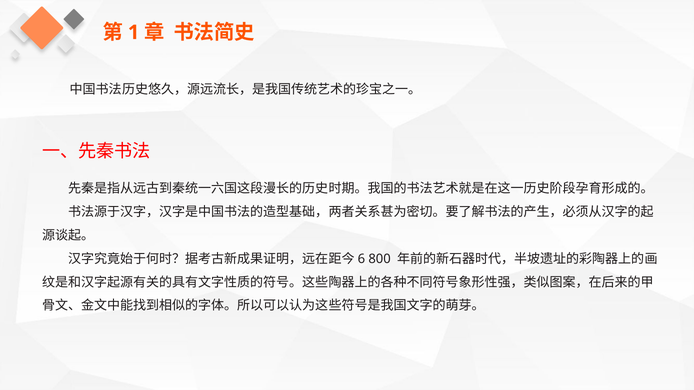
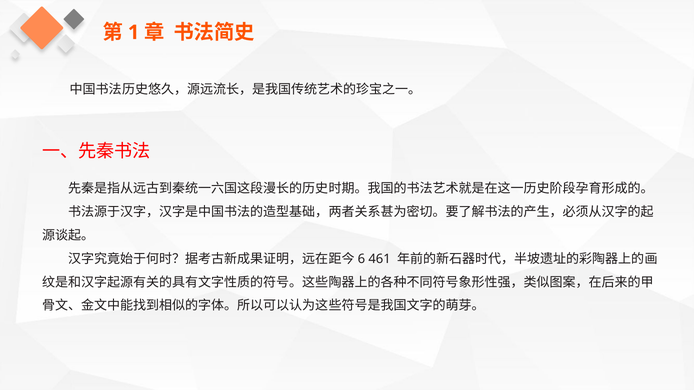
800: 800 -> 461
